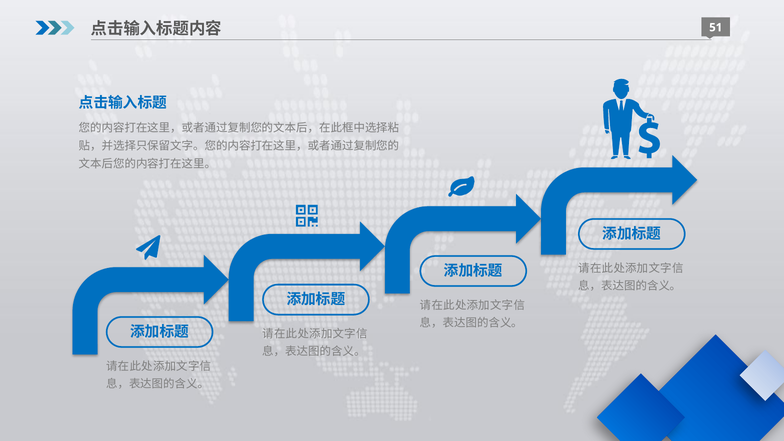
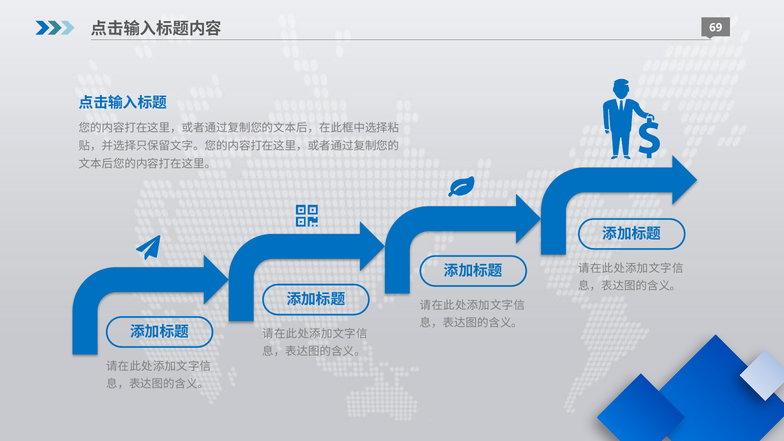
51: 51 -> 69
